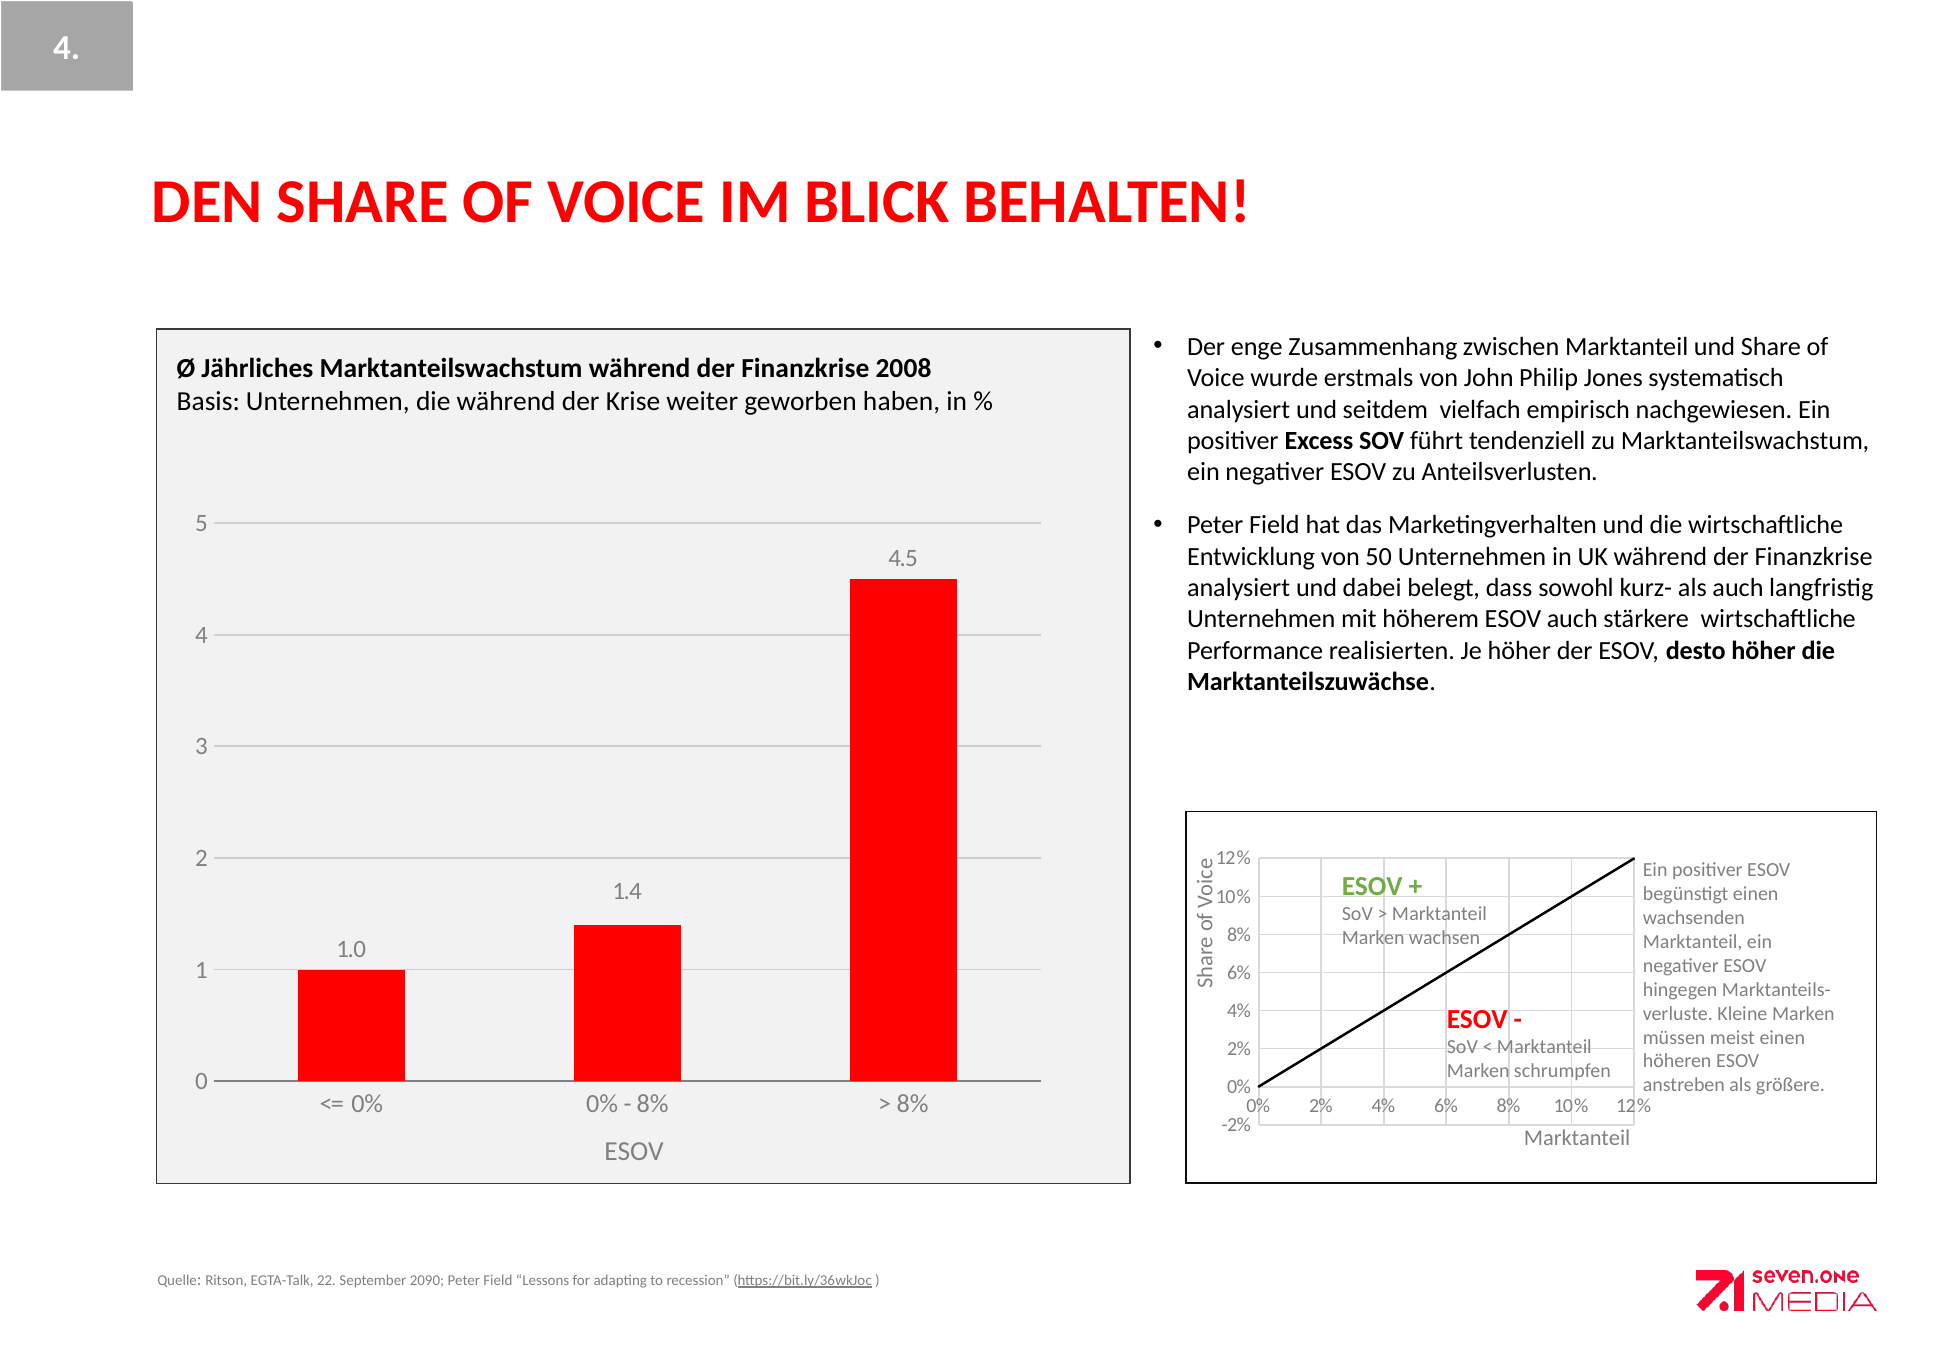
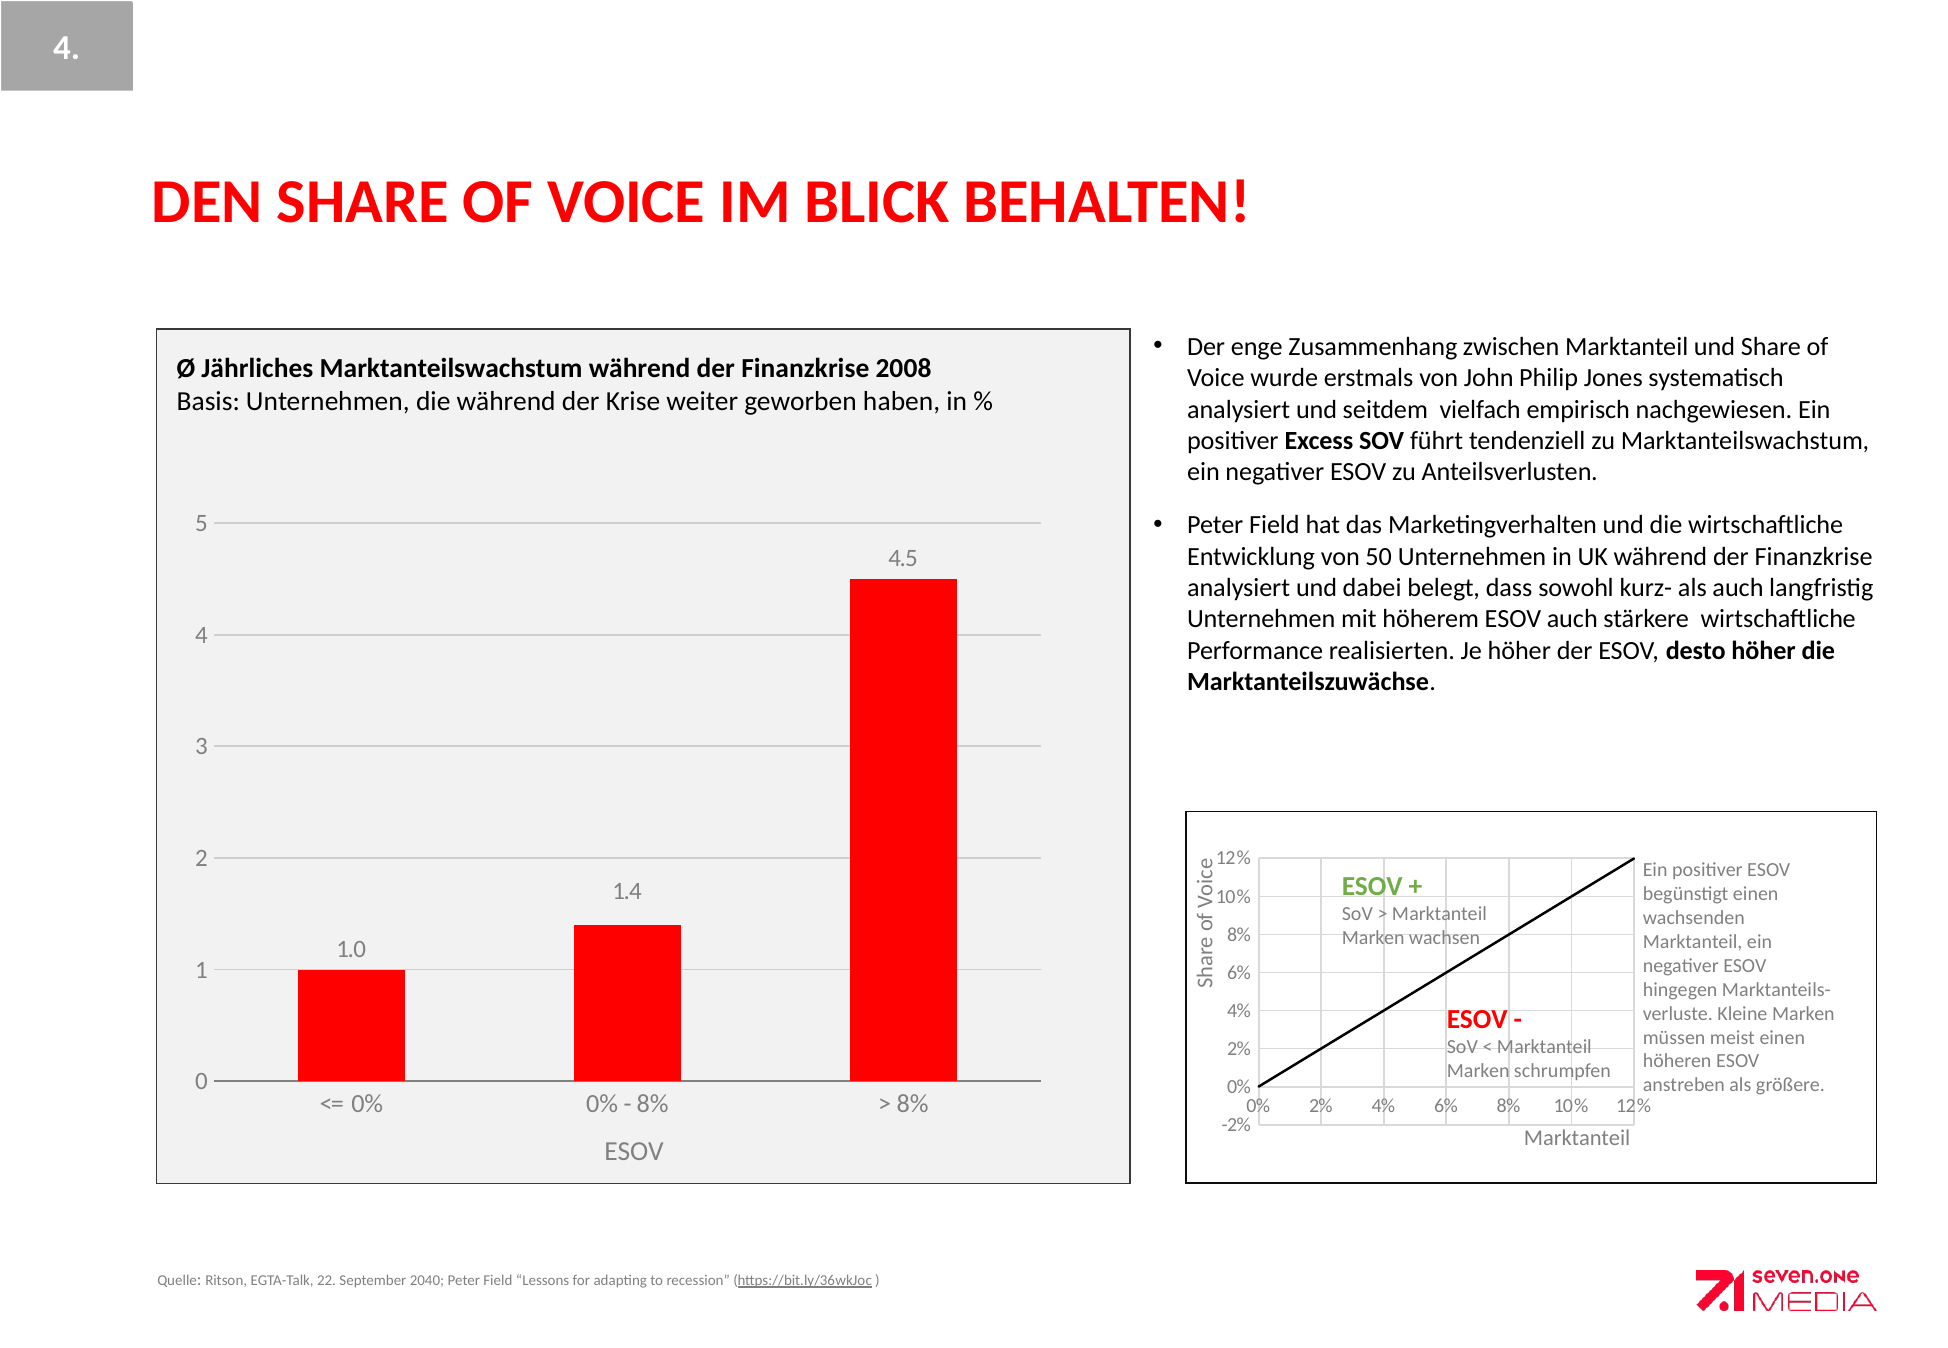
2090: 2090 -> 2040
